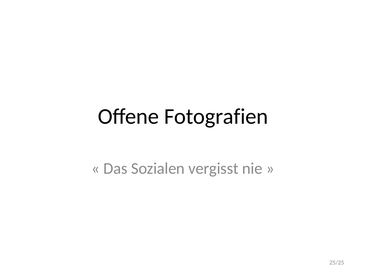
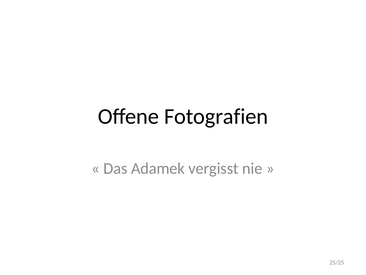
Sozialen: Sozialen -> Adamek
